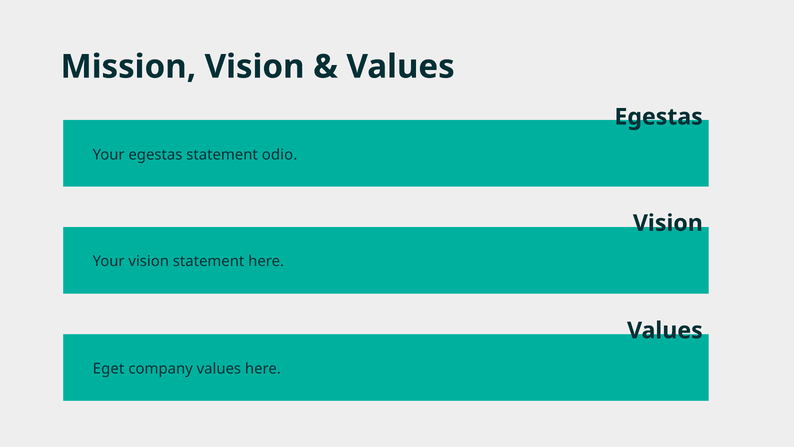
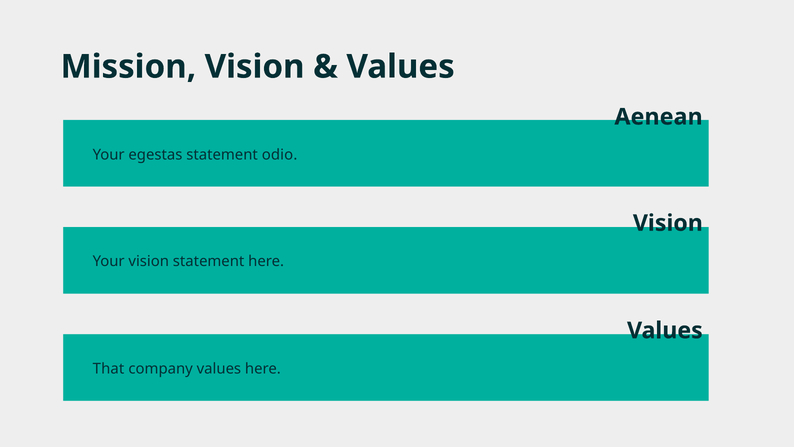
Egestas at (659, 117): Egestas -> Aenean
Eget: Eget -> That
